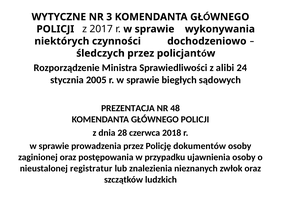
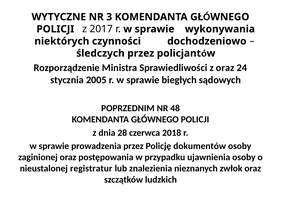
z alibi: alibi -> oraz
PREZENTACJA: PREZENTACJA -> POPRZEDNIM
